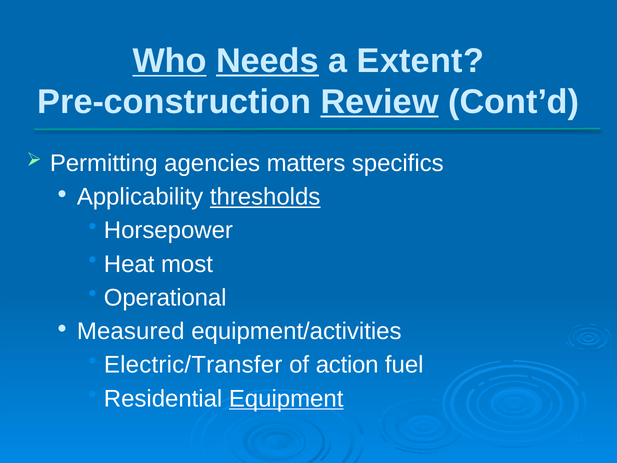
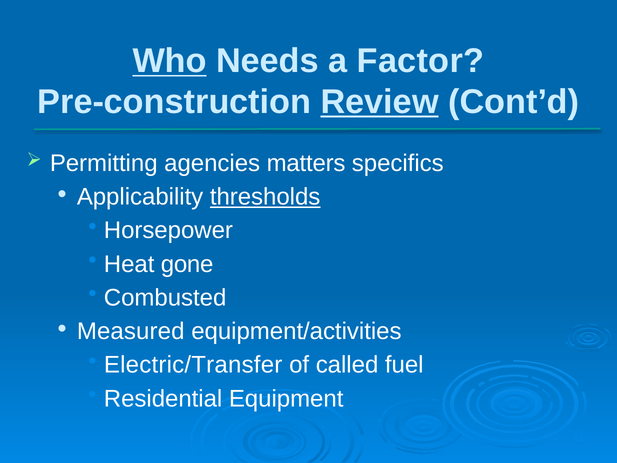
Needs underline: present -> none
Extent: Extent -> Factor
most: most -> gone
Operational: Operational -> Combusted
action: action -> called
Equipment underline: present -> none
